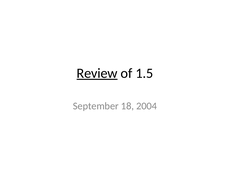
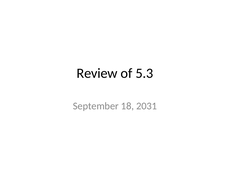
Review underline: present -> none
1.5: 1.5 -> 5.3
2004: 2004 -> 2031
